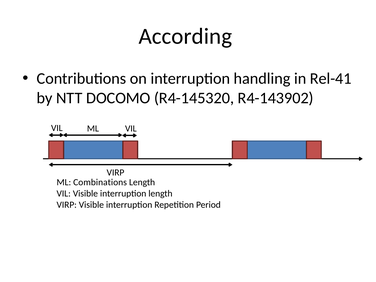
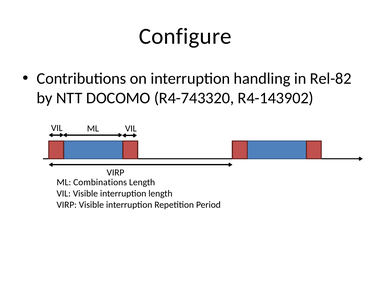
According: According -> Configure
Rel-41: Rel-41 -> Rel-82
R4-145320: R4-145320 -> R4-743320
